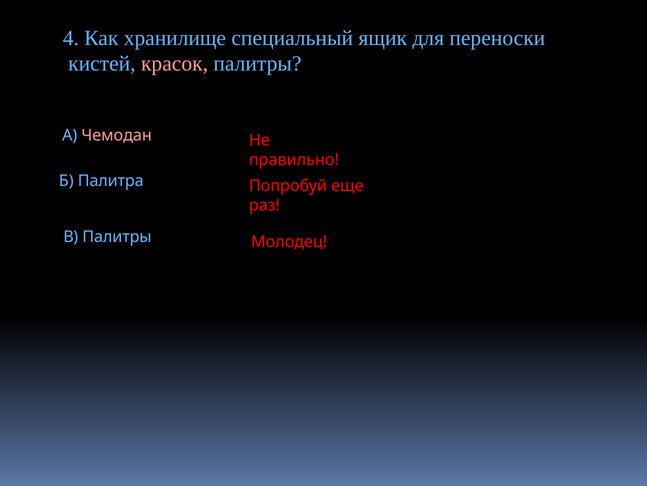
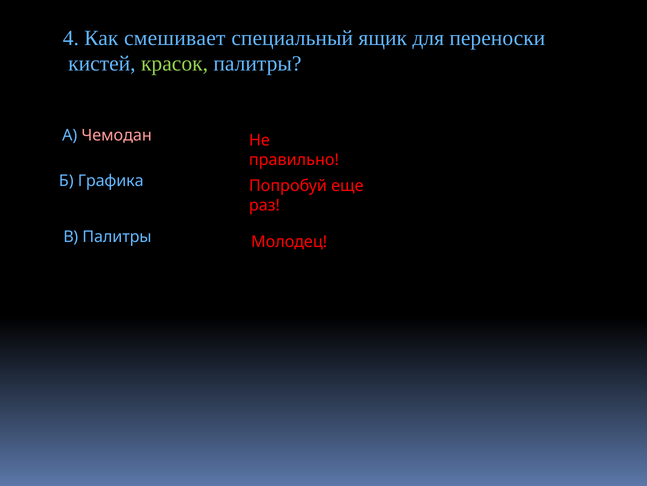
хранилище: хранилище -> смешивает
красок colour: pink -> light green
Палитра: Палитра -> Графика
